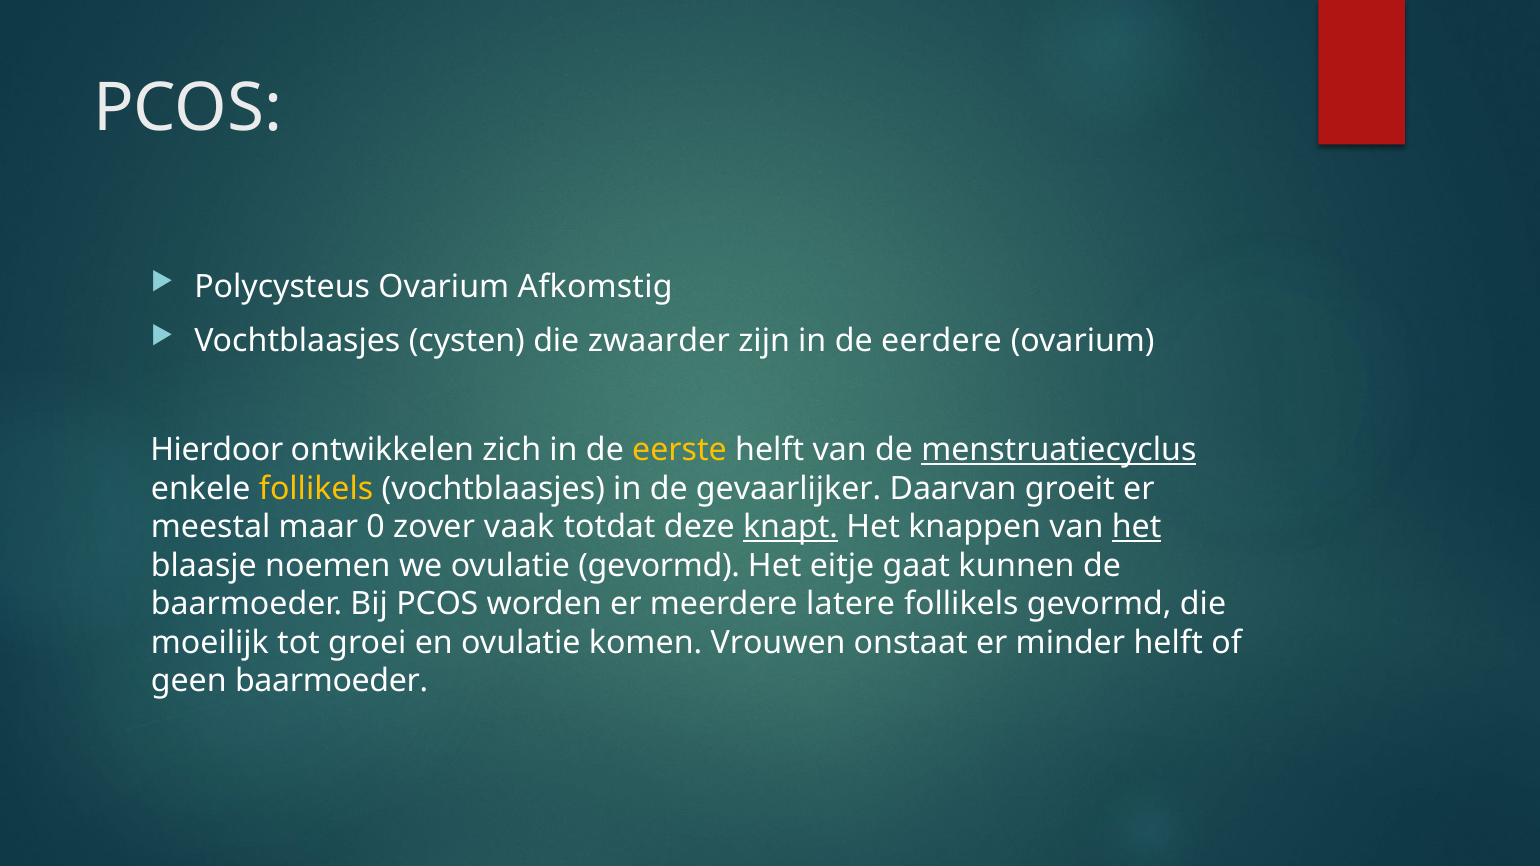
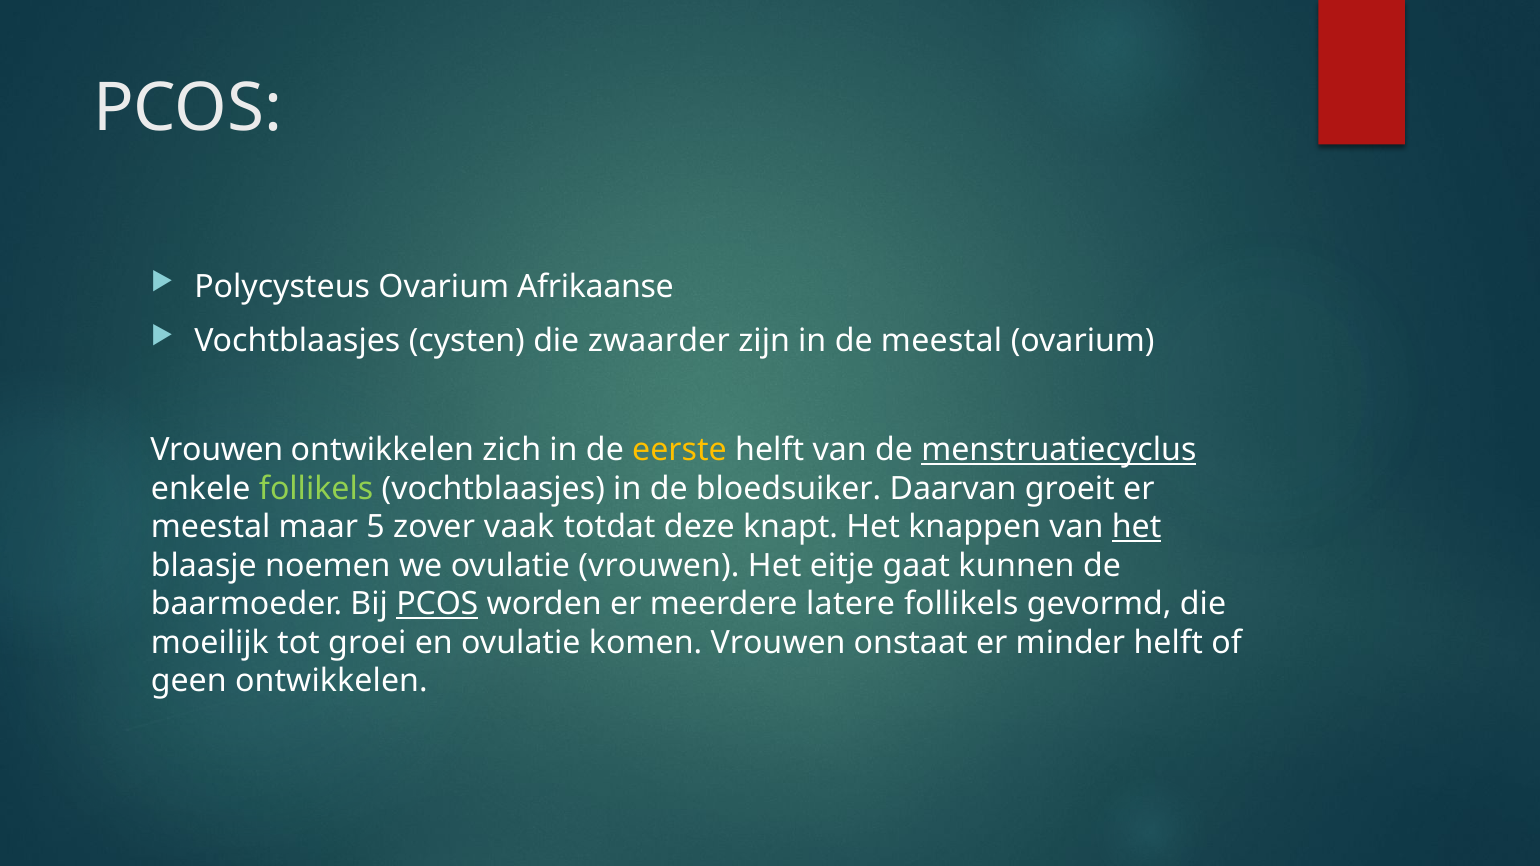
Afkomstig: Afkomstig -> Afrikaanse
de eerdere: eerdere -> meestal
Hierdoor at (217, 450): Hierdoor -> Vrouwen
follikels at (316, 489) colour: yellow -> light green
gevaarlijker: gevaarlijker -> bloedsuiker
0: 0 -> 5
knapt underline: present -> none
ovulatie gevormd: gevormd -> vrouwen
PCOS at (437, 604) underline: none -> present
geen baarmoeder: baarmoeder -> ontwikkelen
